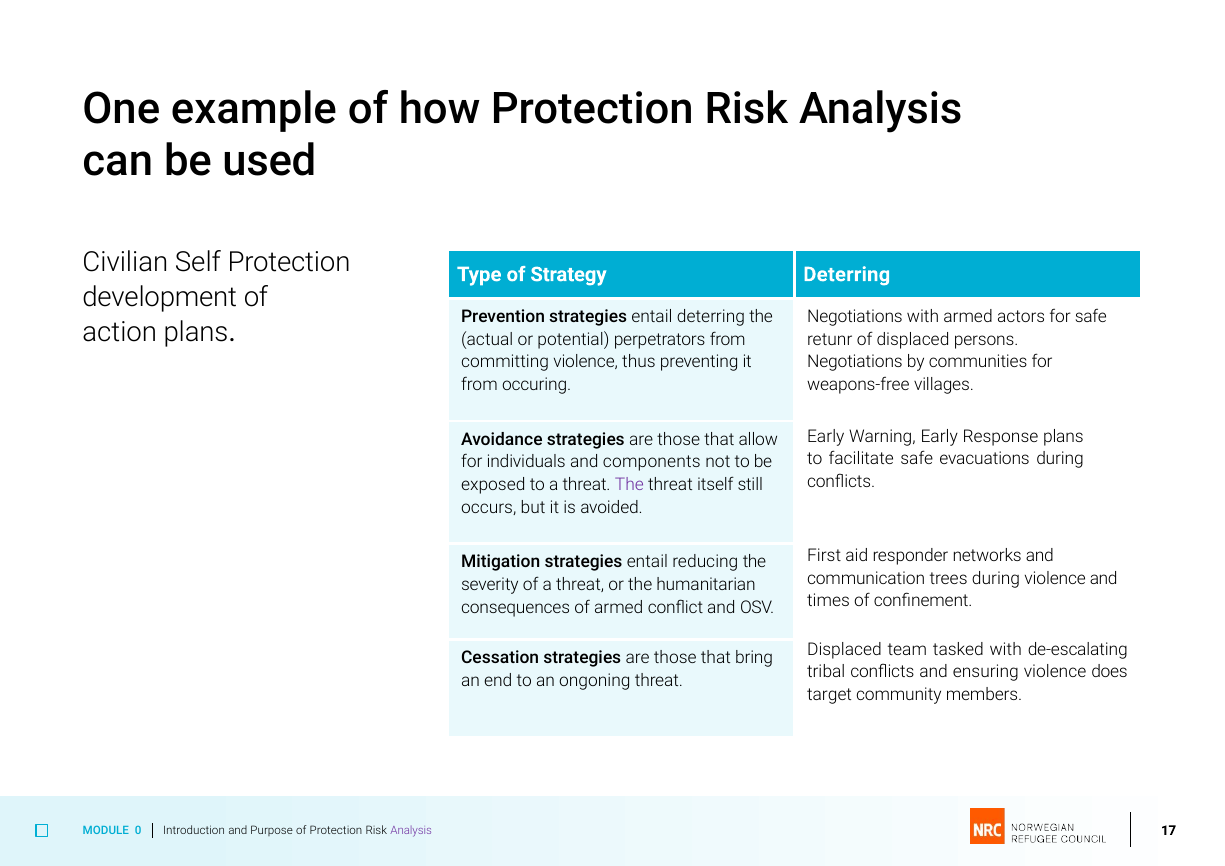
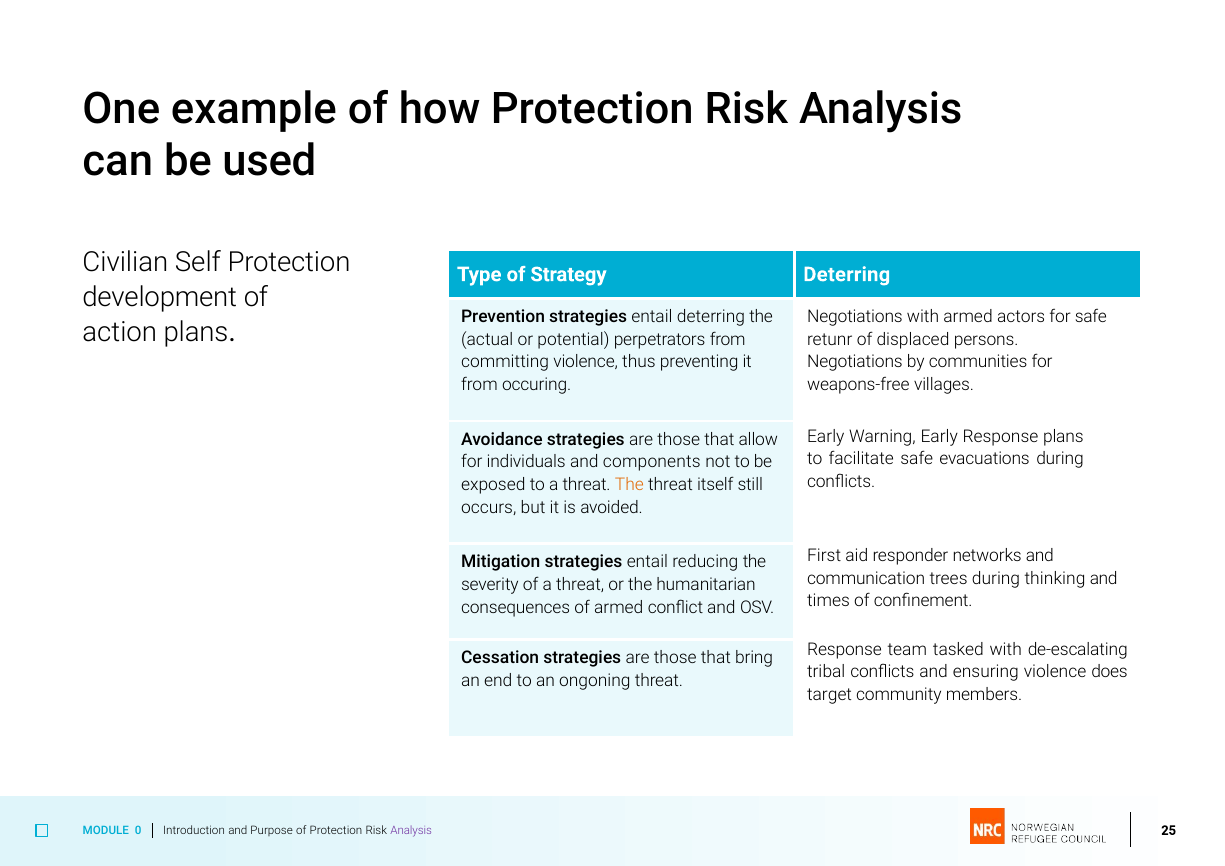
The at (629, 485) colour: purple -> orange
during violence: violence -> thinking
Displaced at (844, 650): Displaced -> Response
17: 17 -> 25
